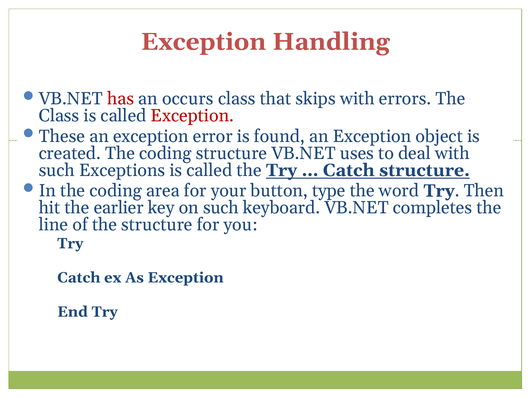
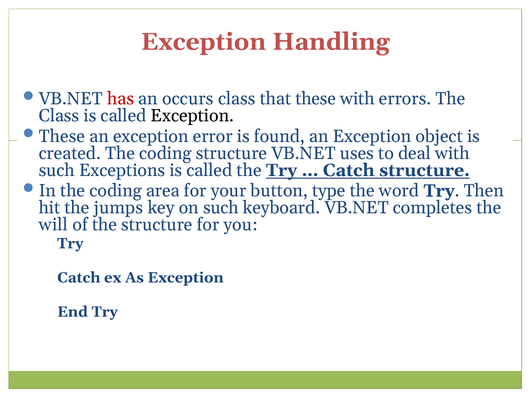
that skips: skips -> these
Exception at (192, 116) colour: red -> black
earlier: earlier -> jumps
line: line -> will
